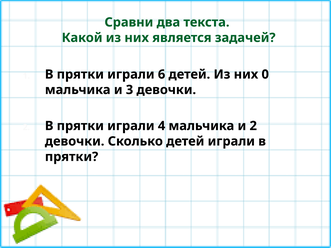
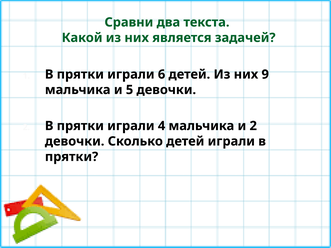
0: 0 -> 9
3: 3 -> 5
